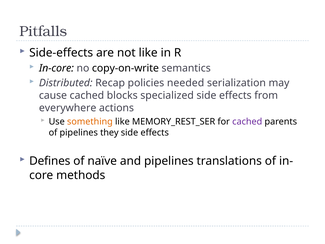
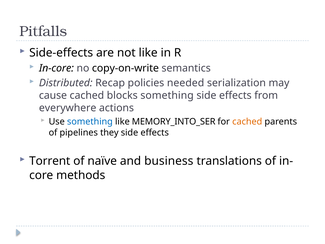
blocks specialized: specialized -> something
something at (90, 122) colour: orange -> blue
MEMORY_REST_SER: MEMORY_REST_SER -> MEMORY_INTO_SER
cached at (247, 122) colour: purple -> orange
Defines: Defines -> Torrent
and pipelines: pipelines -> business
